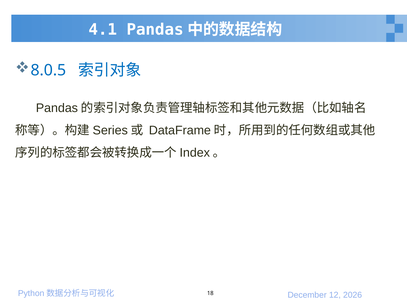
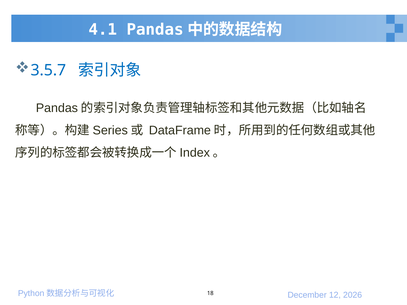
8.0.5: 8.0.5 -> 3.5.7
